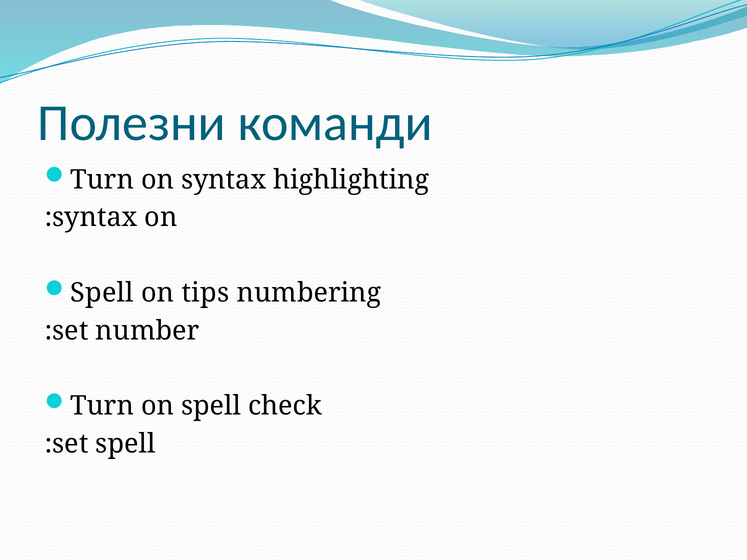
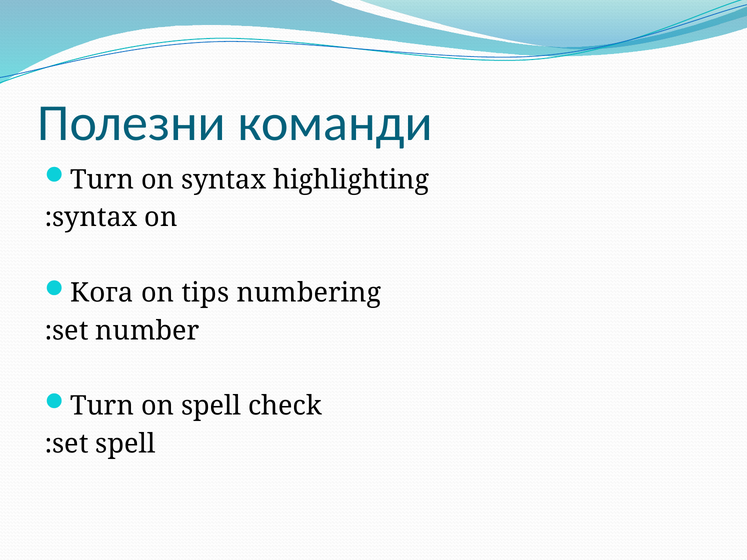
Spell at (102, 293): Spell -> Кога
